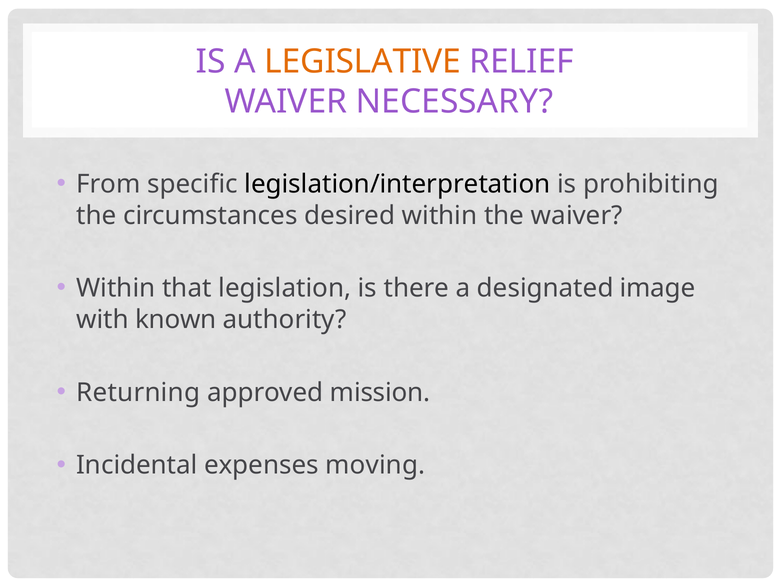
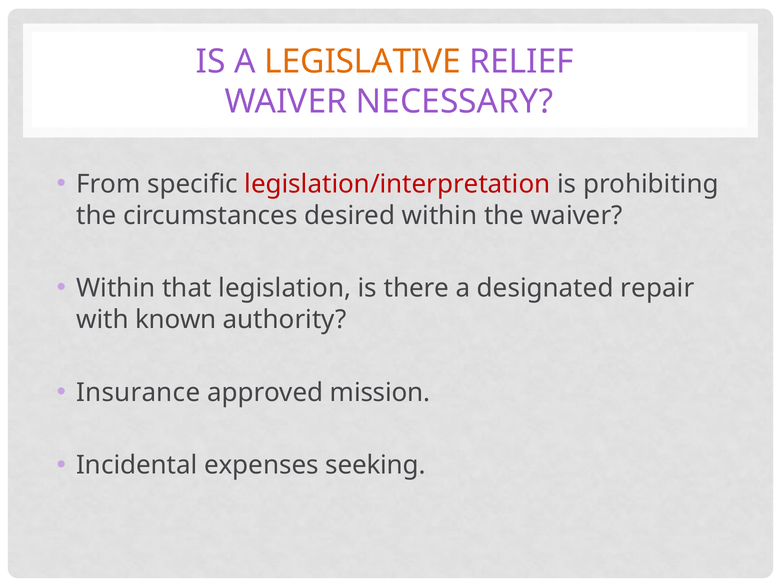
legislation/interpretation colour: black -> red
image: image -> repair
Returning: Returning -> Insurance
moving: moving -> seeking
